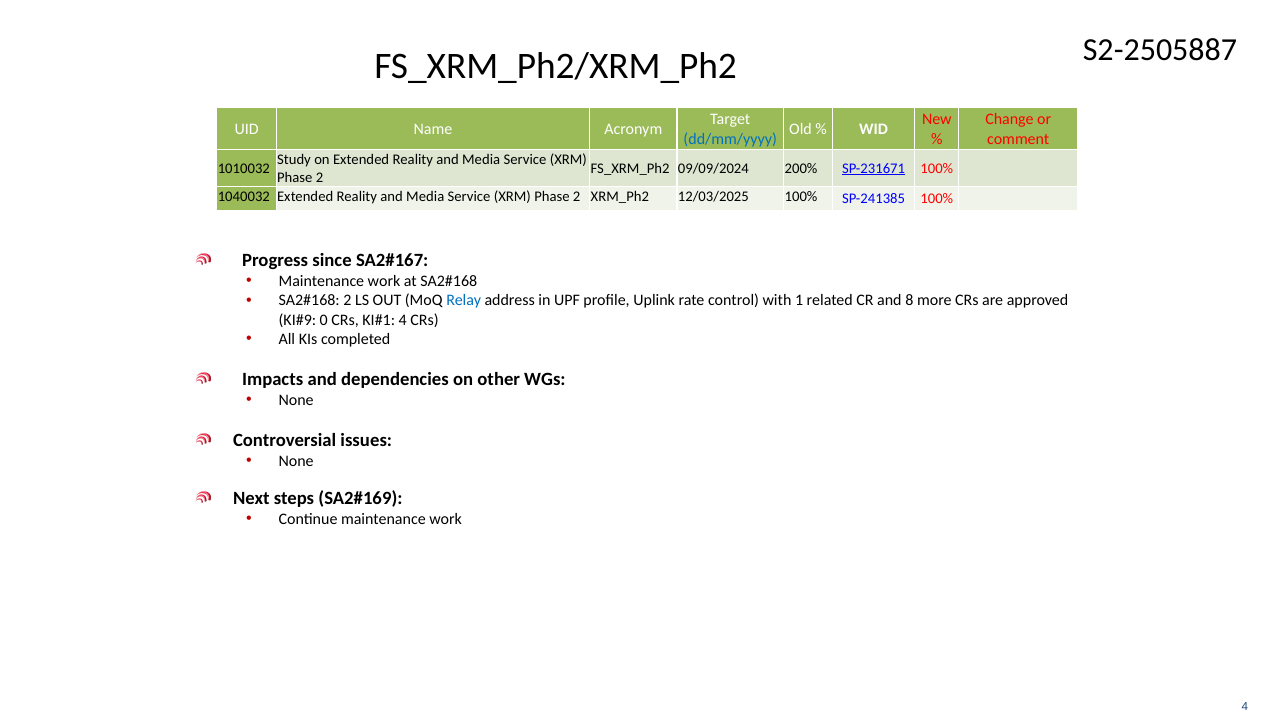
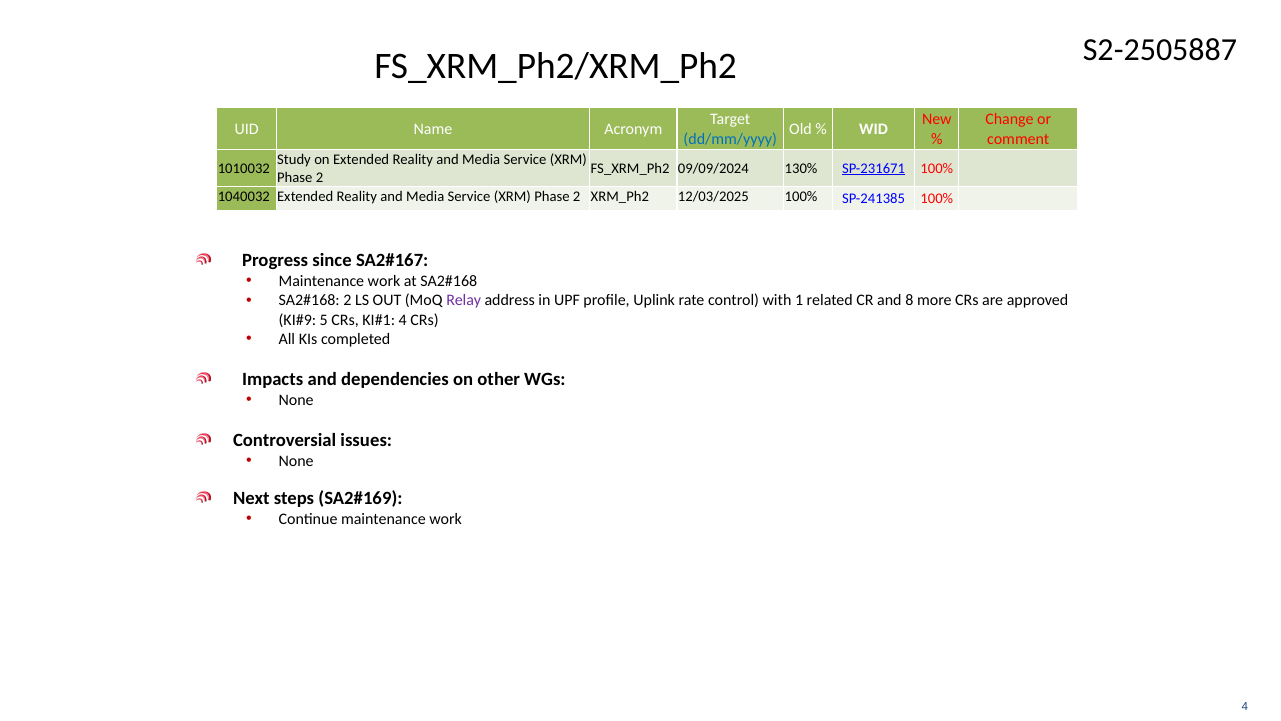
200%: 200% -> 130%
Relay colour: blue -> purple
0: 0 -> 5
